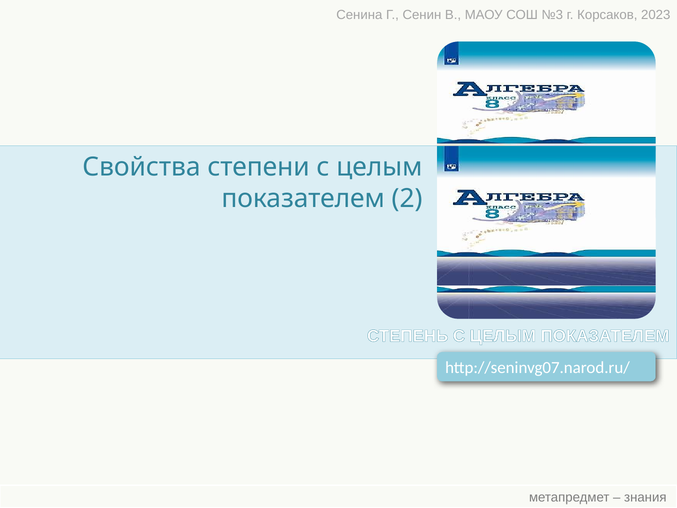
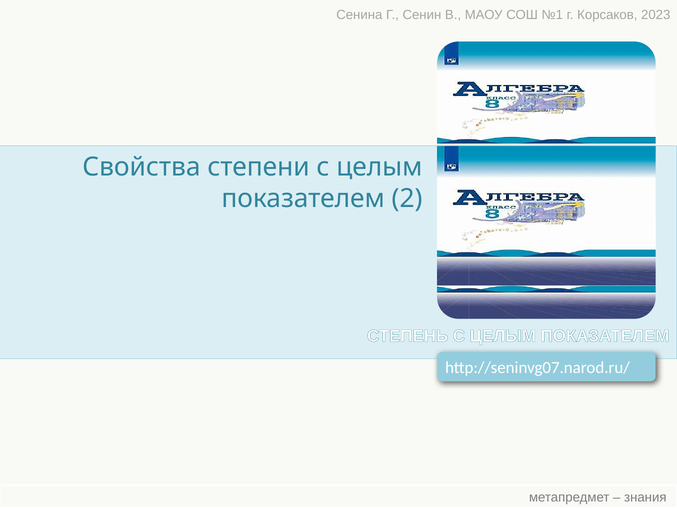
№3: №3 -> №1
